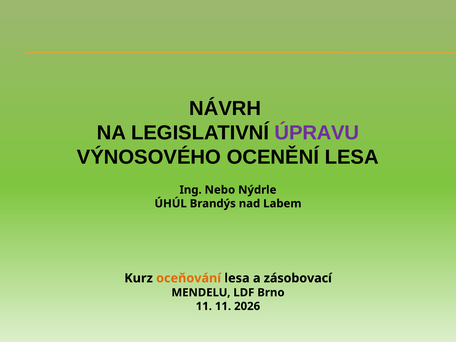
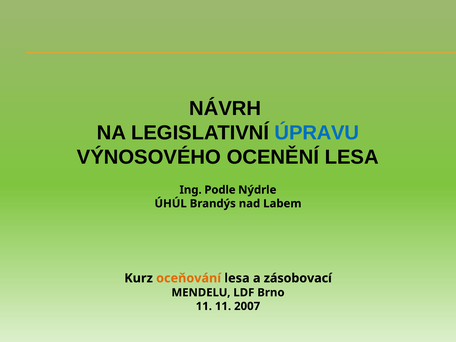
ÚPRAVU colour: purple -> blue
Nebo: Nebo -> Podle
2026: 2026 -> 2007
